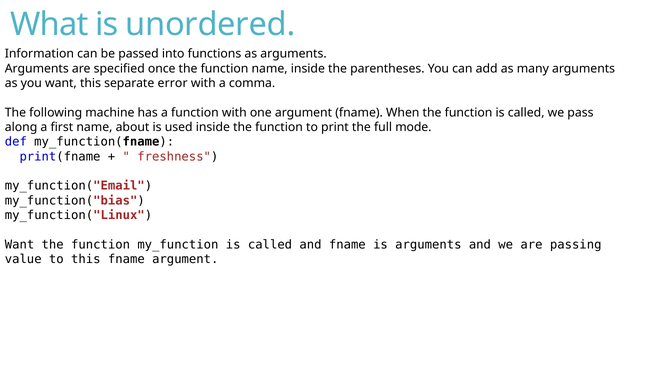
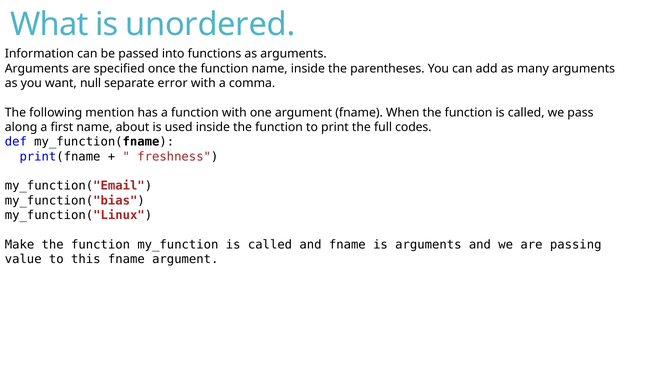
want this: this -> null
machine: machine -> mention
mode: mode -> codes
Want at (20, 245): Want -> Make
